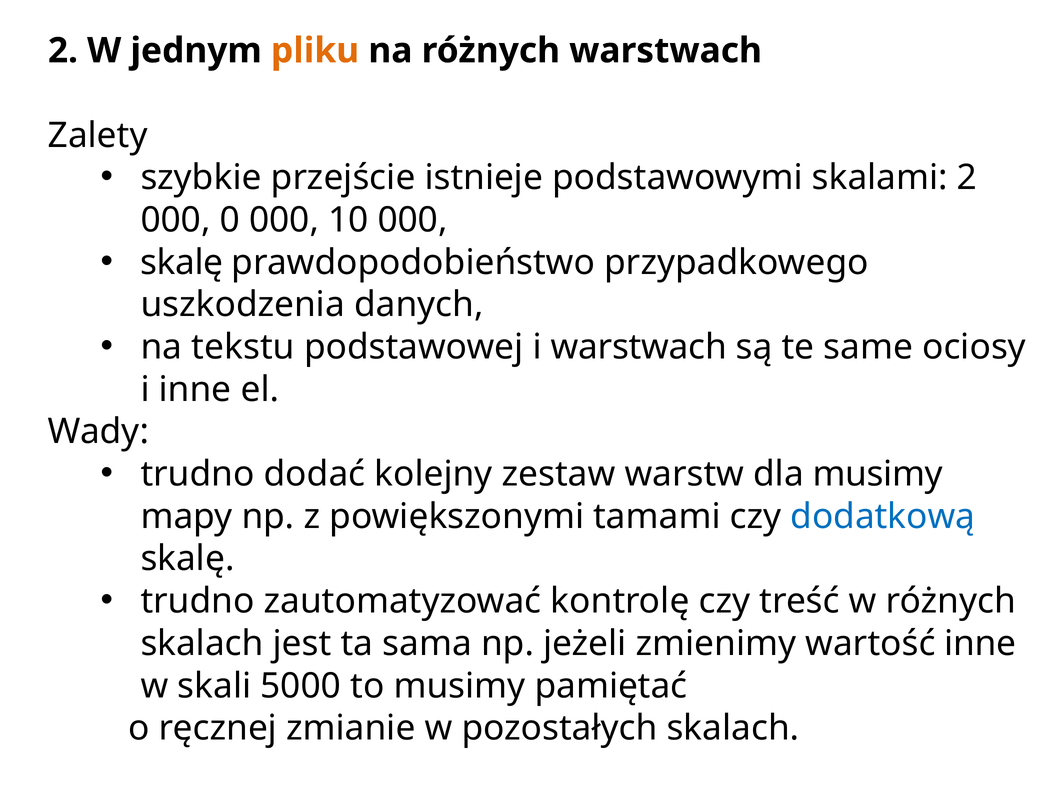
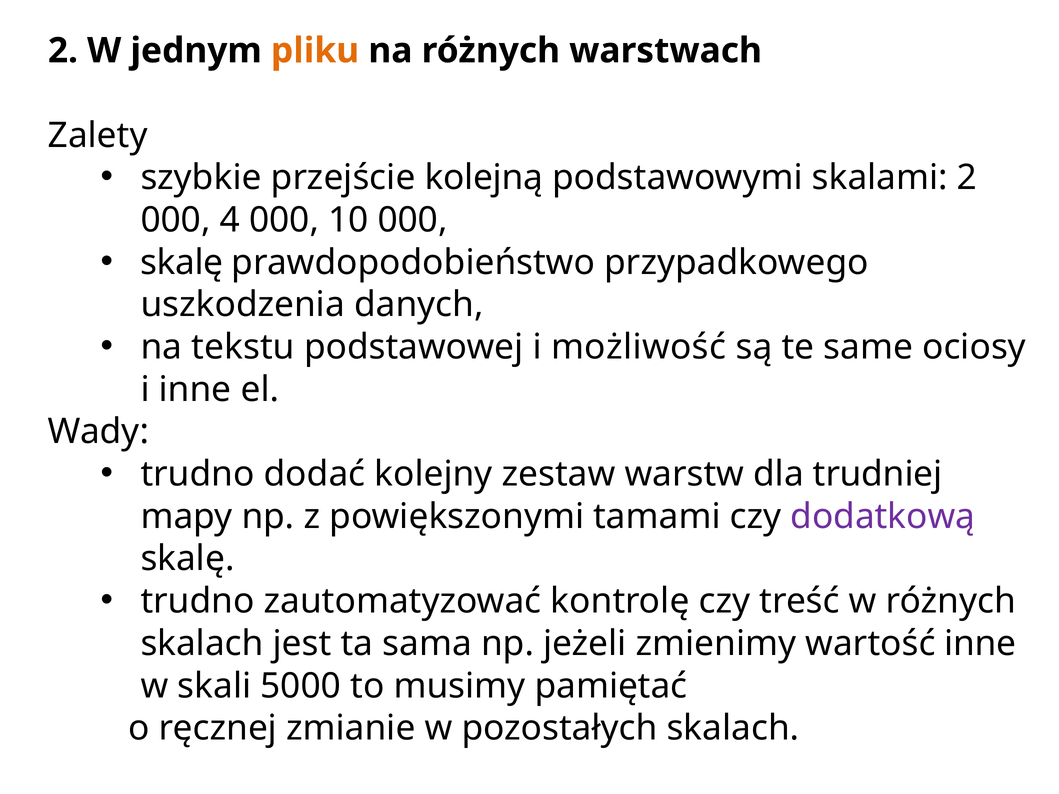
istnieje: istnieje -> kolejną
0: 0 -> 4
i warstwach: warstwach -> możliwość
dla musimy: musimy -> trudniej
dodatkową colour: blue -> purple
